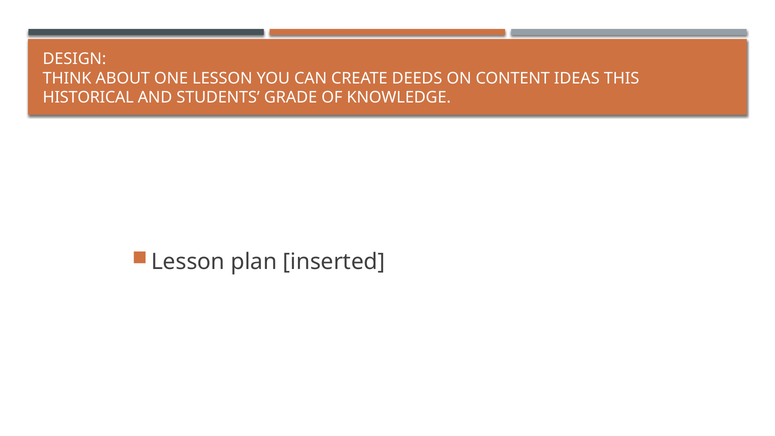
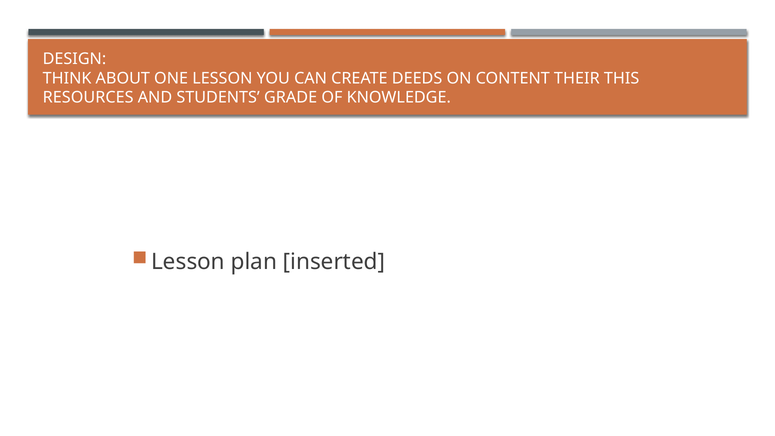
IDEAS: IDEAS -> THEIR
HISTORICAL: HISTORICAL -> RESOURCES
